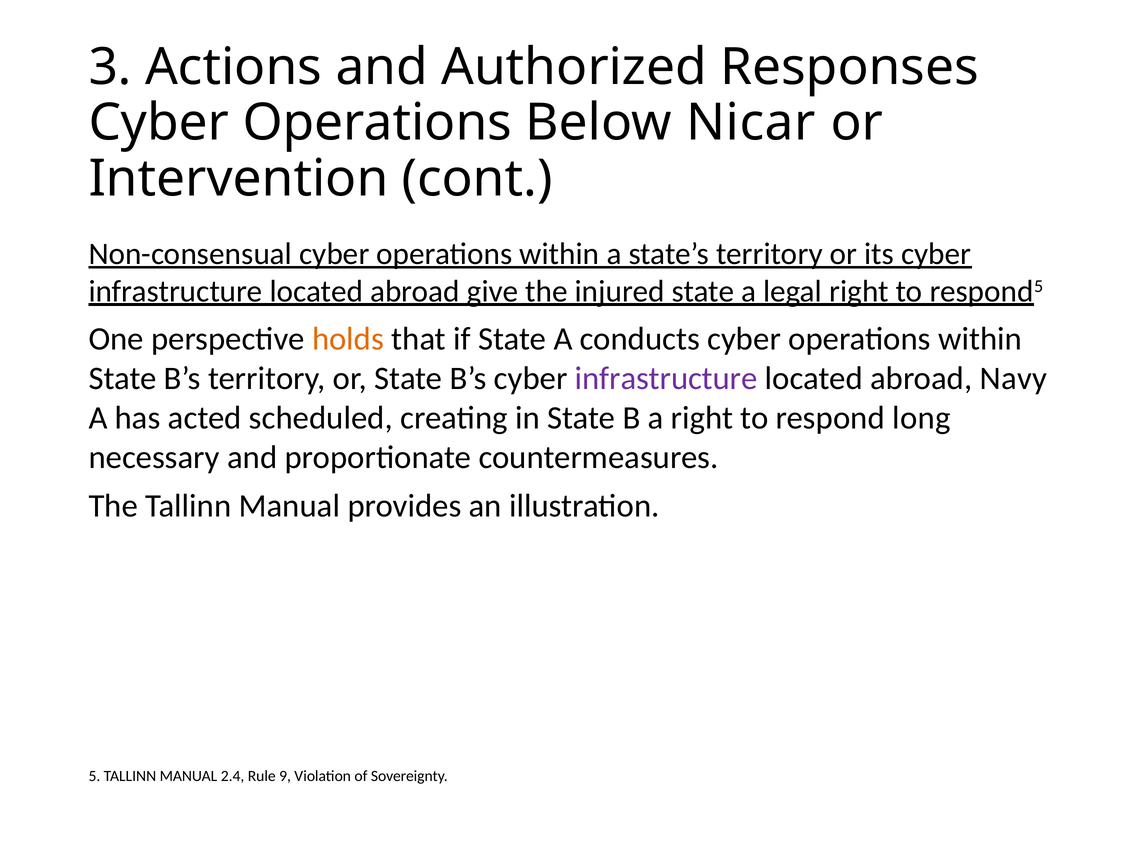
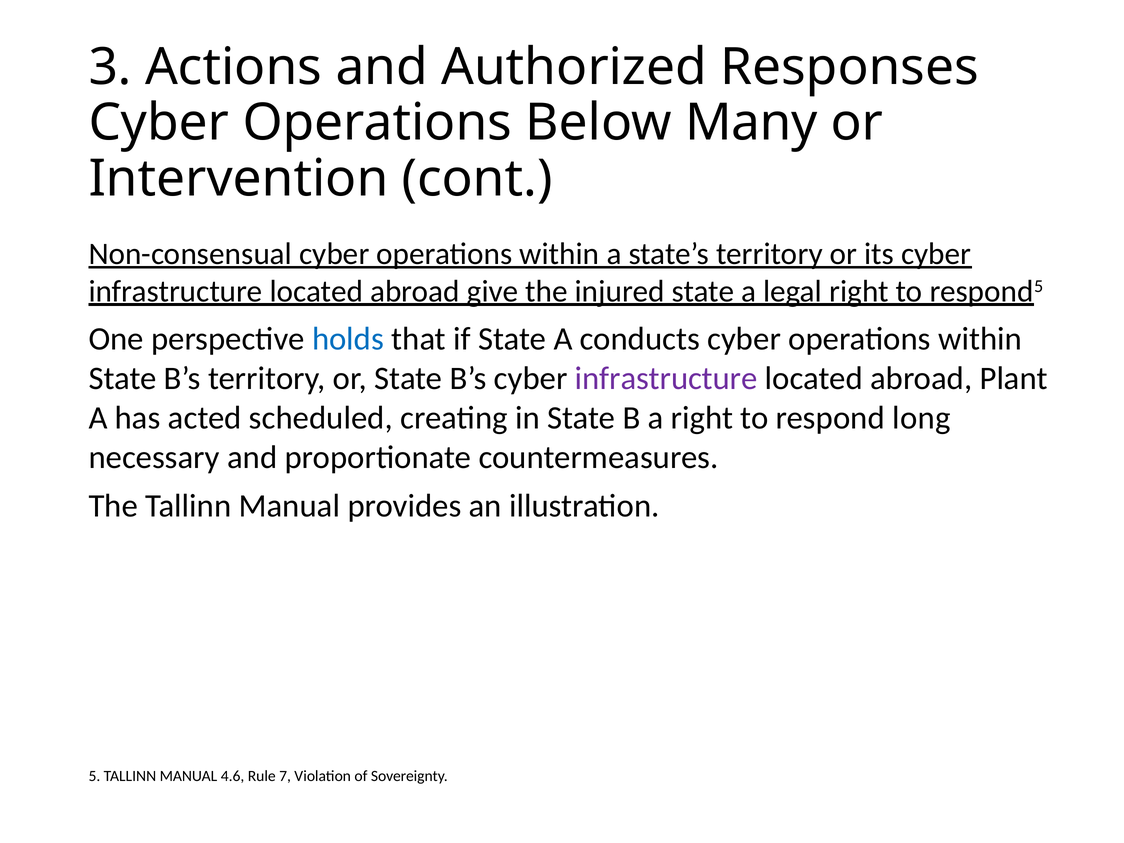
Nicar: Nicar -> Many
holds colour: orange -> blue
Navy: Navy -> Plant
2.4: 2.4 -> 4.6
9: 9 -> 7
